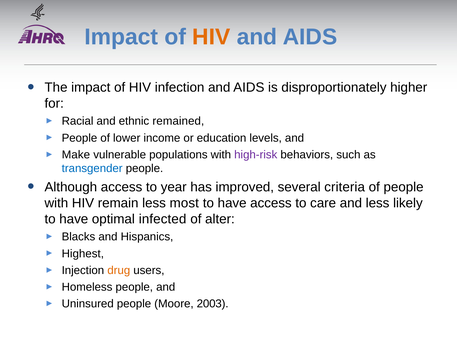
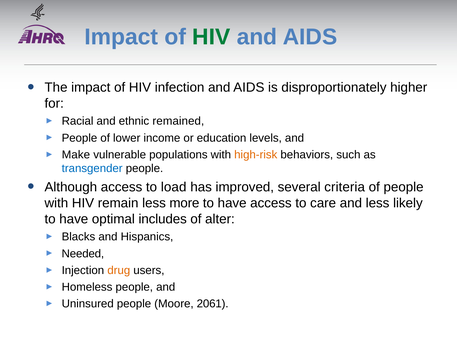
HIV at (211, 37) colour: orange -> green
high-risk colour: purple -> orange
year: year -> load
most: most -> more
infected: infected -> includes
Highest: Highest -> Needed
2003: 2003 -> 2061
